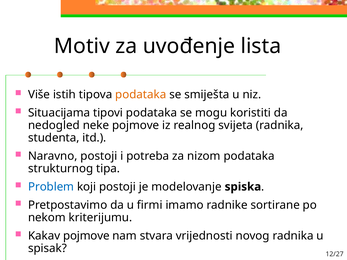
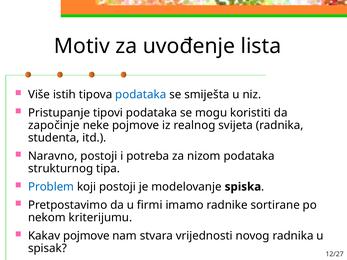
podataka at (141, 95) colour: orange -> blue
Situacijama: Situacijama -> Pristupanje
nedogled: nedogled -> započinje
